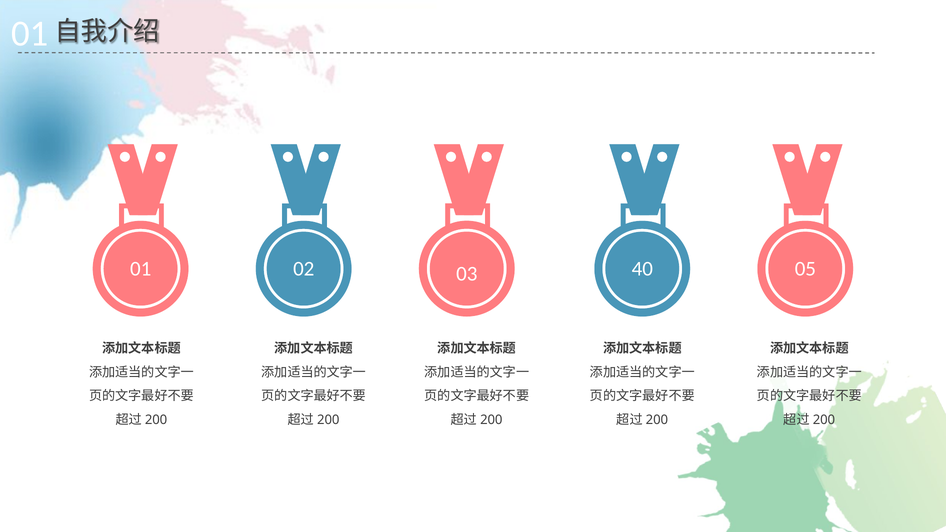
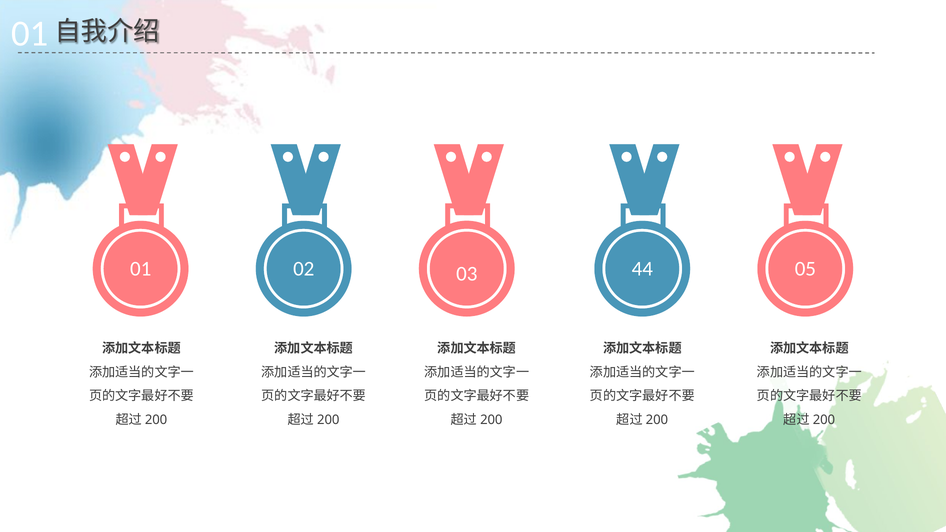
40: 40 -> 44
